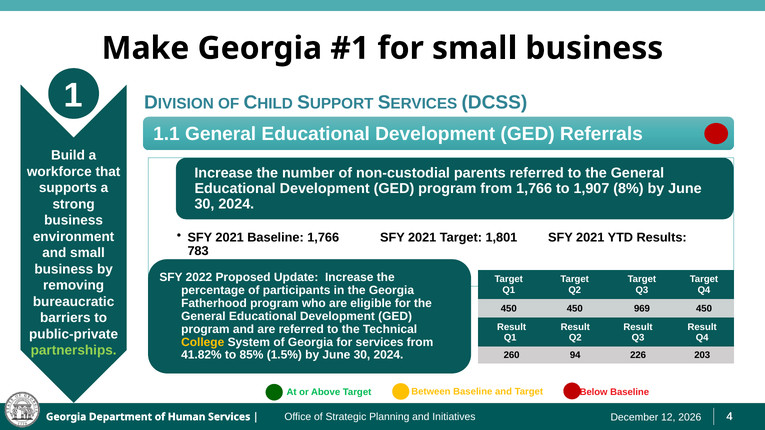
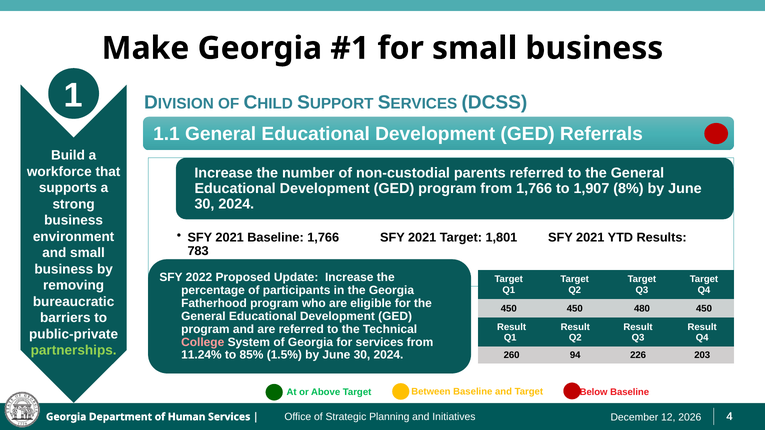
969: 969 -> 480
College colour: yellow -> pink
41.82%: 41.82% -> 11.24%
